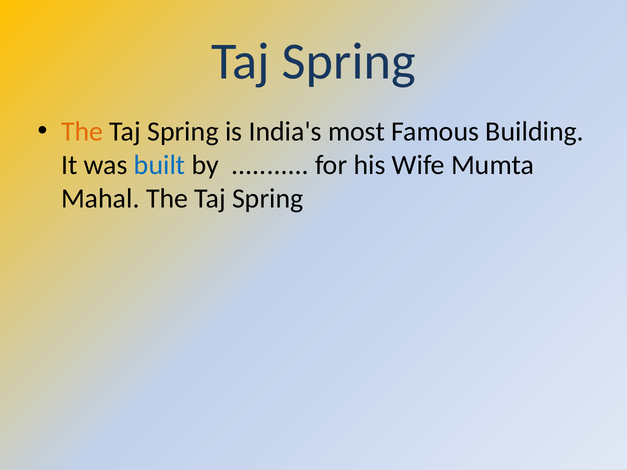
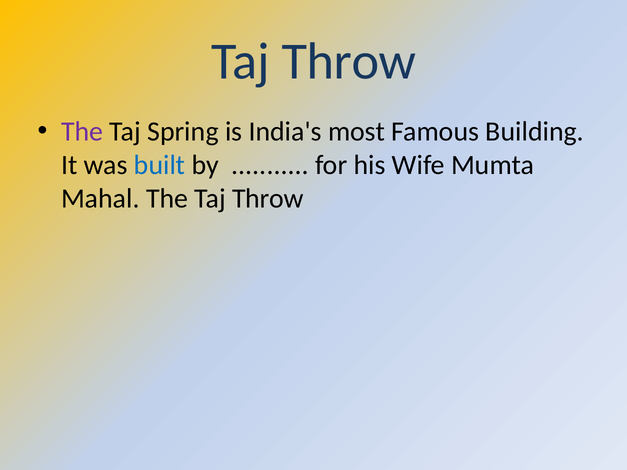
Spring at (349, 62): Spring -> Throw
The at (82, 132) colour: orange -> purple
Mahal The Taj Spring: Spring -> Throw
